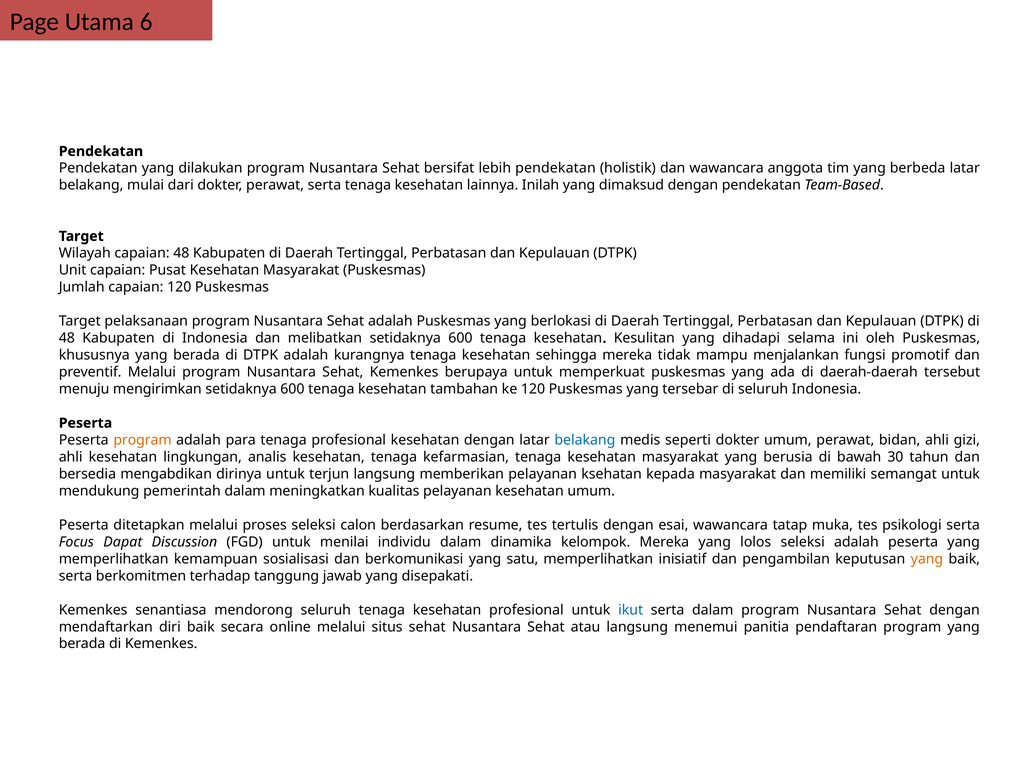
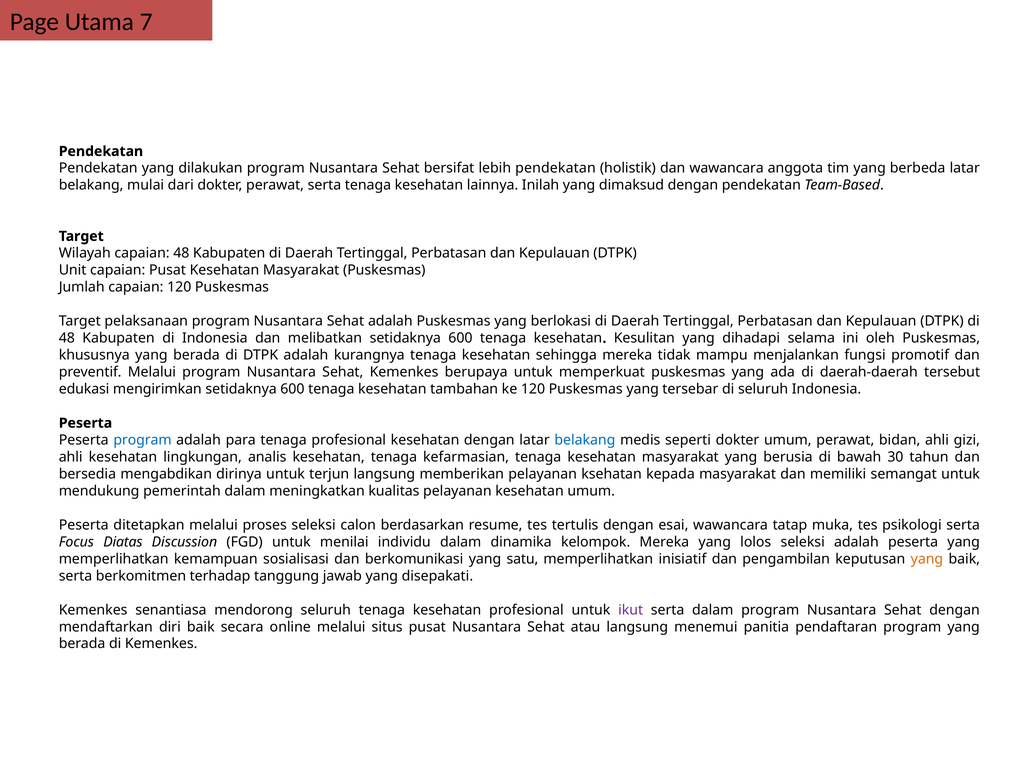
6: 6 -> 7
menuju: menuju -> edukasi
program at (143, 440) colour: orange -> blue
Dapat: Dapat -> Diatas
ikut colour: blue -> purple
situs sehat: sehat -> pusat
